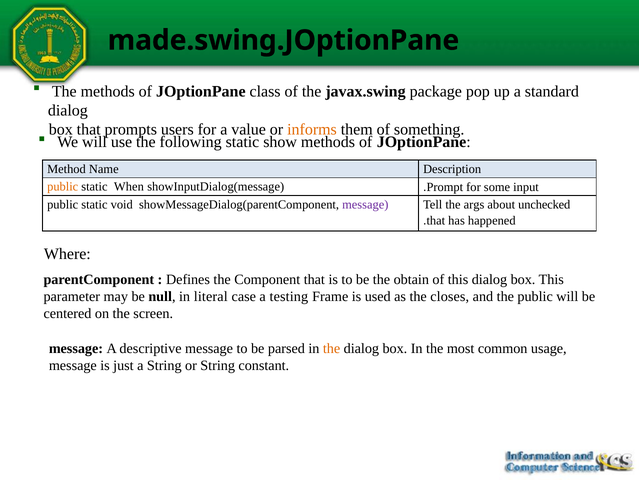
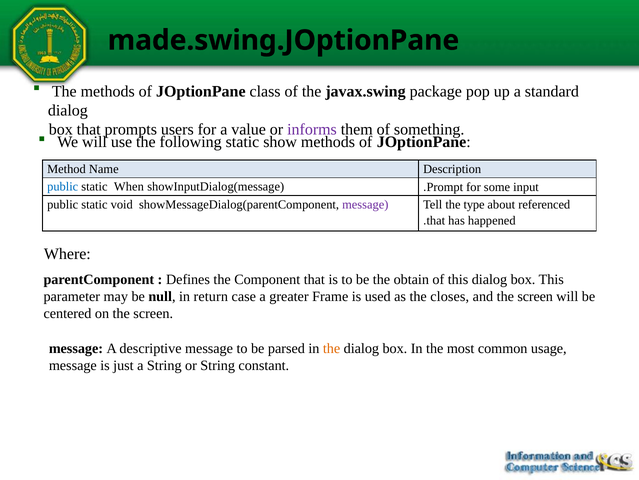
informs colour: orange -> purple
public at (63, 186) colour: orange -> blue
args: args -> type
unchecked: unchecked -> referenced
literal: literal -> return
testing: testing -> greater
and the public: public -> screen
